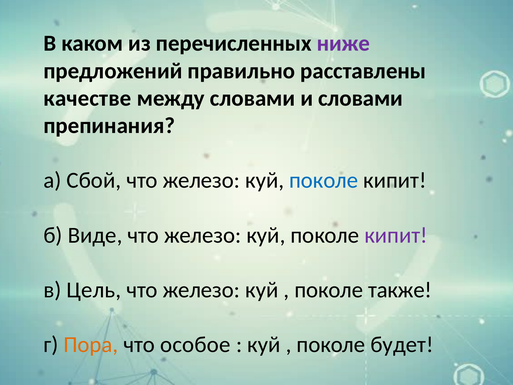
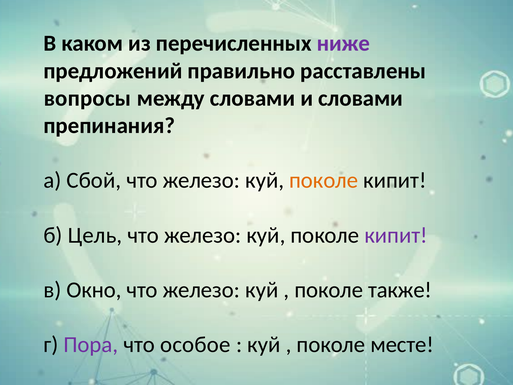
качестве: качестве -> вопросы
поколе at (324, 180) colour: blue -> orange
Виде: Виде -> Цель
Цель: Цель -> Окно
Пора colour: orange -> purple
будет: будет -> месте
